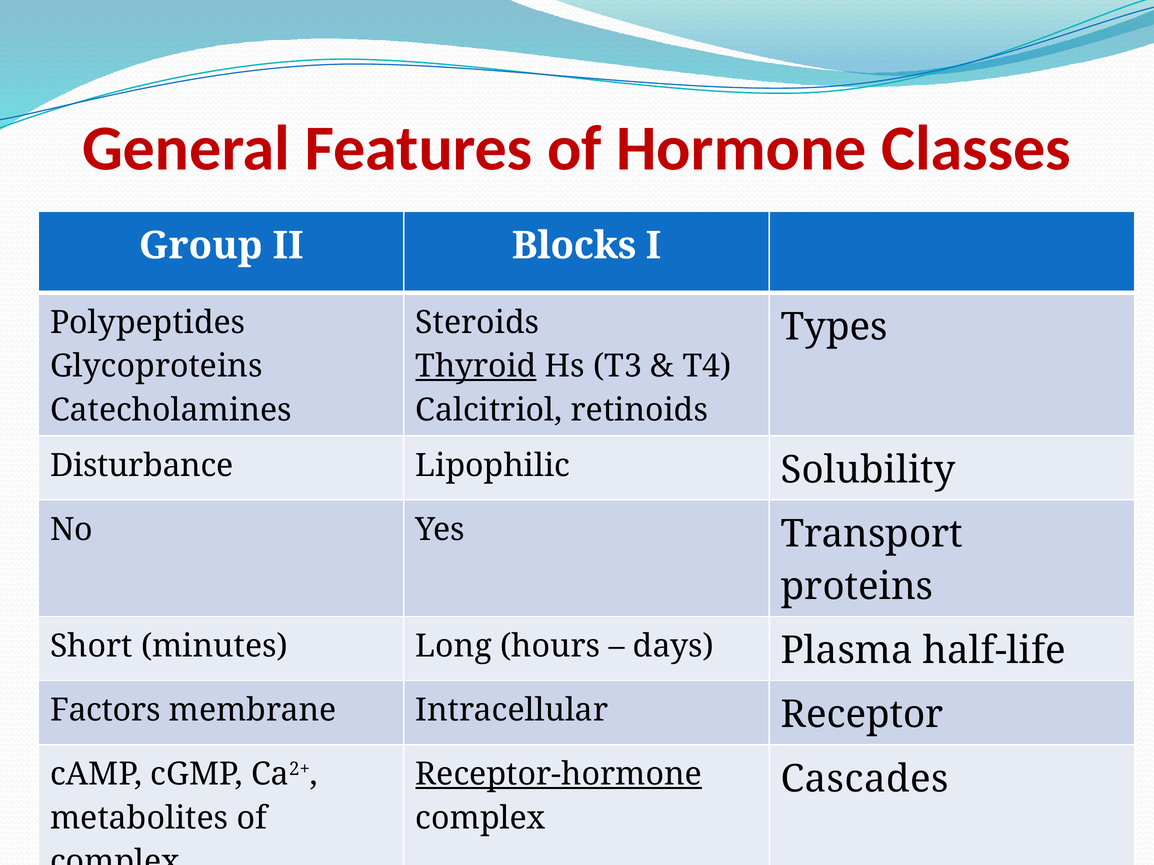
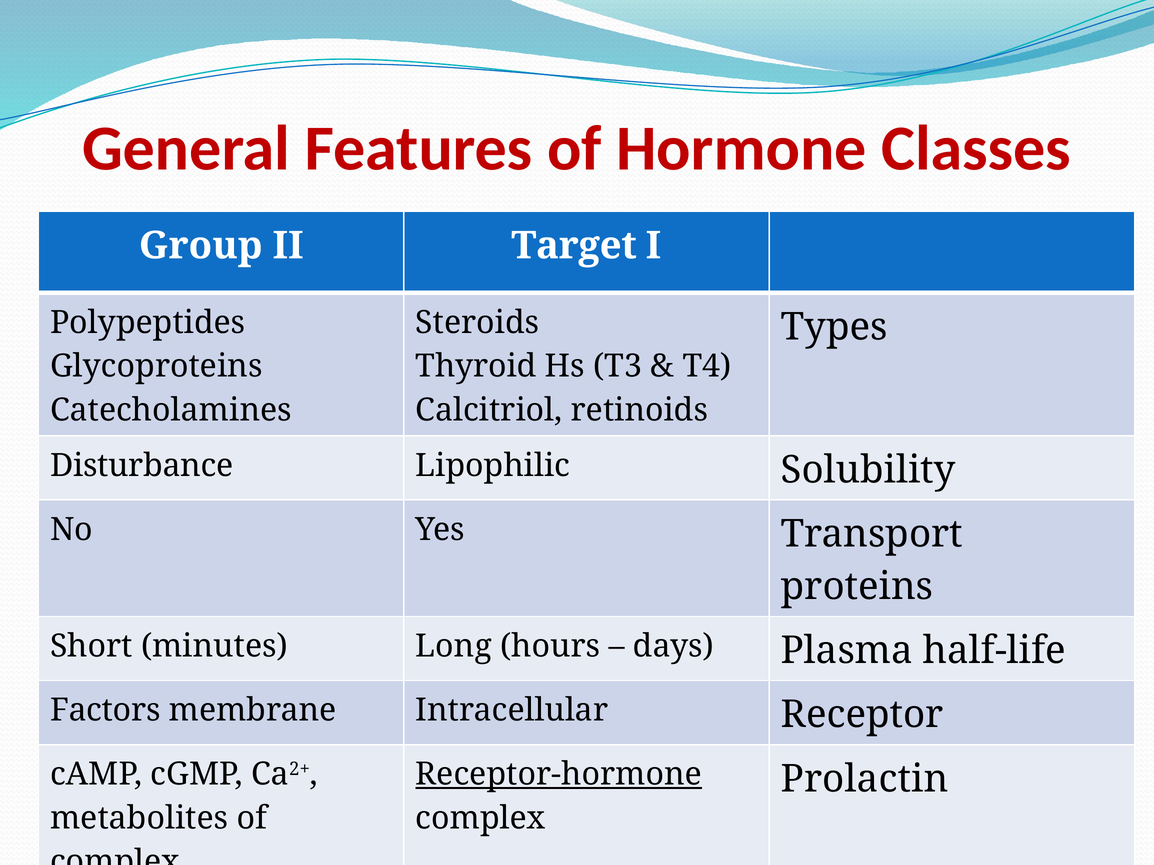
Blocks: Blocks -> Target
Thyroid underline: present -> none
Cascades at (865, 779): Cascades -> Prolactin
